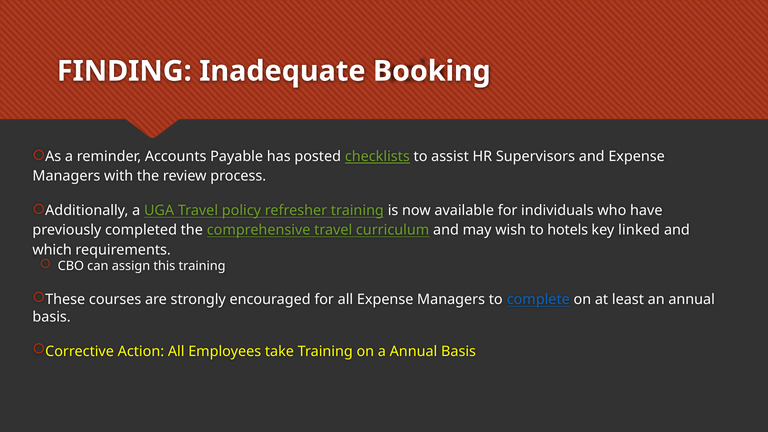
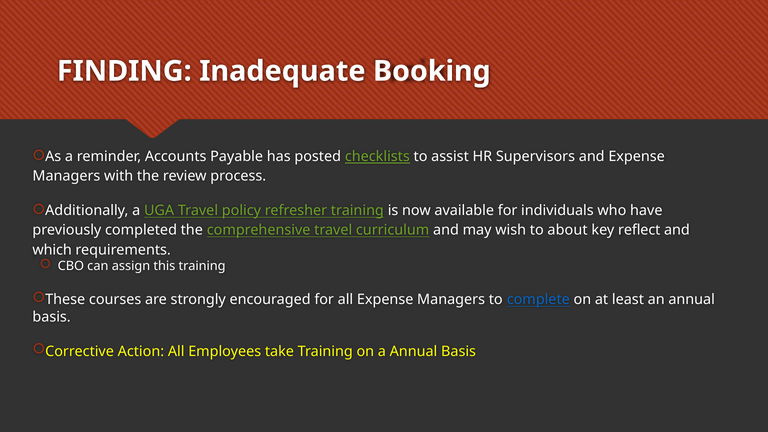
hotels: hotels -> about
linked: linked -> reflect
